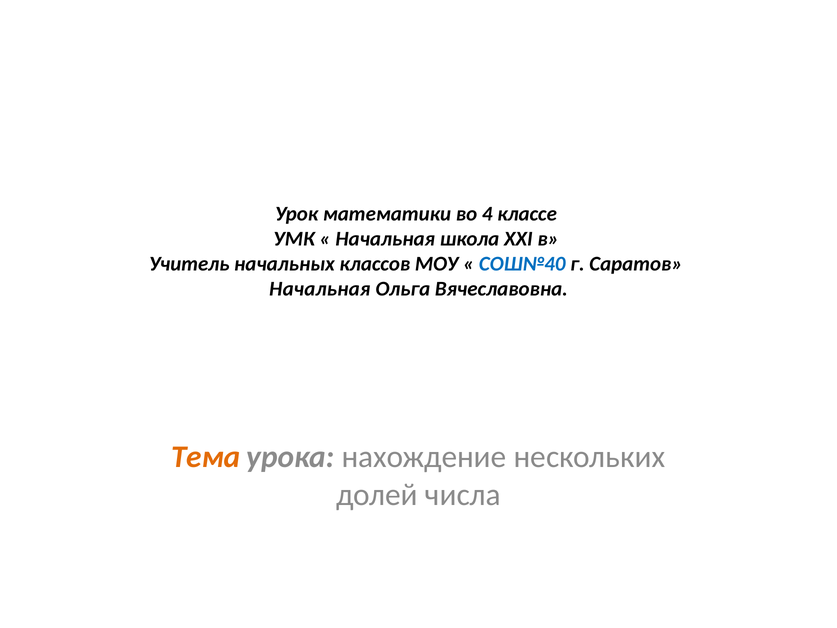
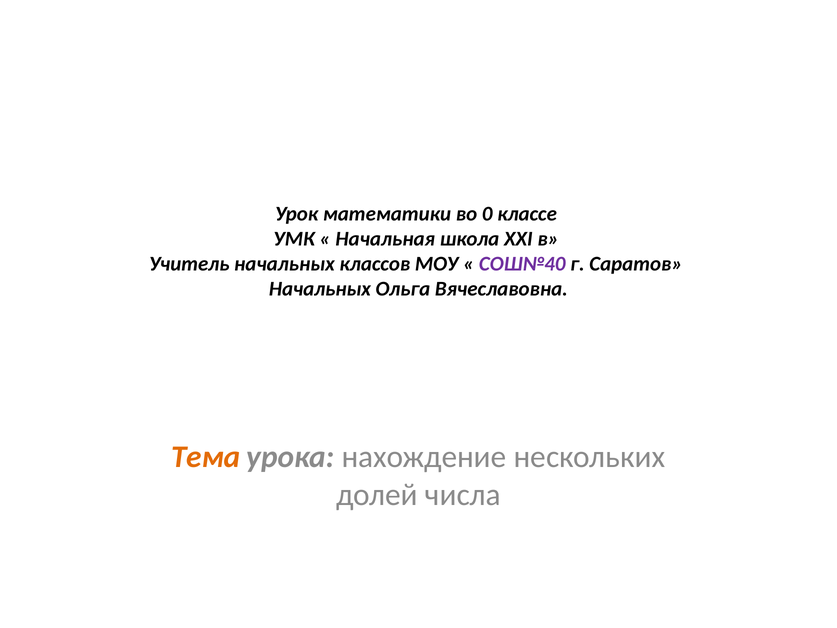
4: 4 -> 0
СОШ№40 colour: blue -> purple
Начальная at (320, 289): Начальная -> Начальных
